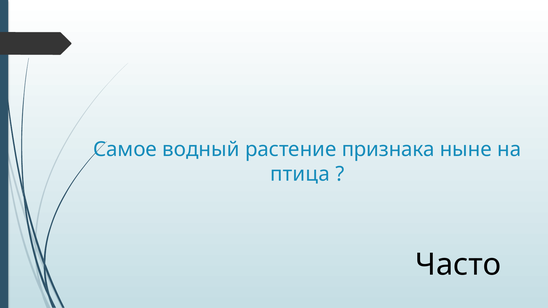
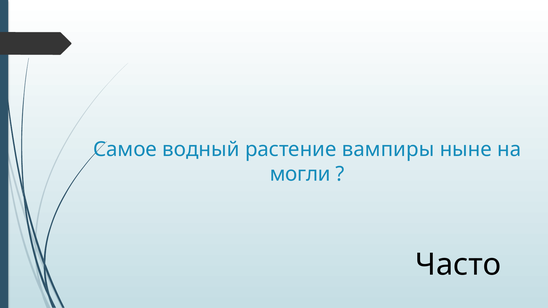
признака: признака -> вампиры
птица: птица -> могли
